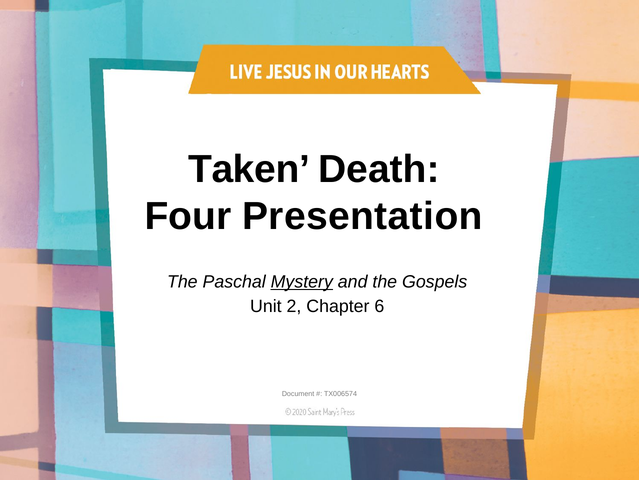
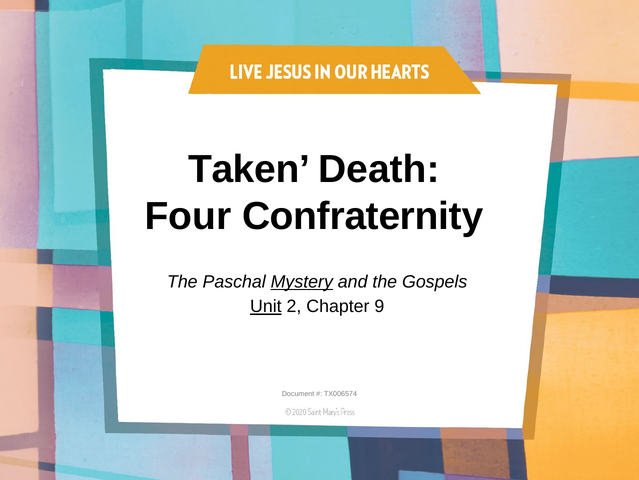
Presentation: Presentation -> Confraternity
Unit underline: none -> present
6: 6 -> 9
